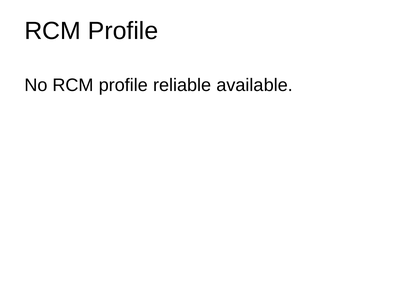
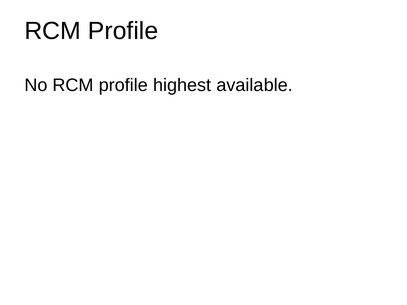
reliable: reliable -> highest
